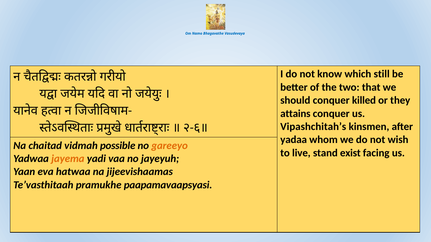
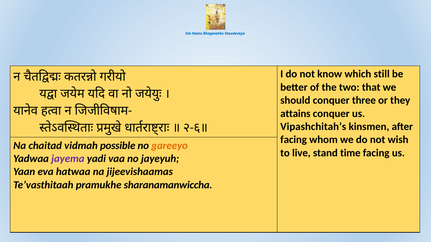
killed: killed -> three
yadaa at (294, 140): yadaa -> facing
exist: exist -> time
jayema colour: orange -> purple
paapamavaapsyasi: paapamavaapsyasi -> sharanamanwiccha
